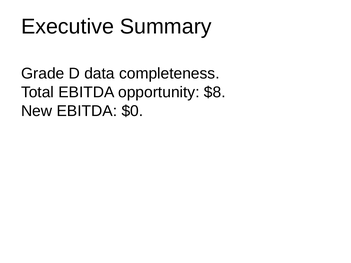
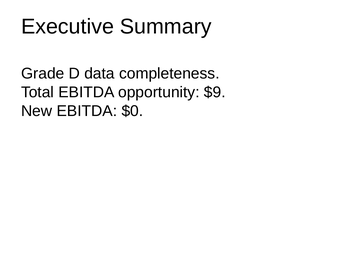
$8: $8 -> $9
